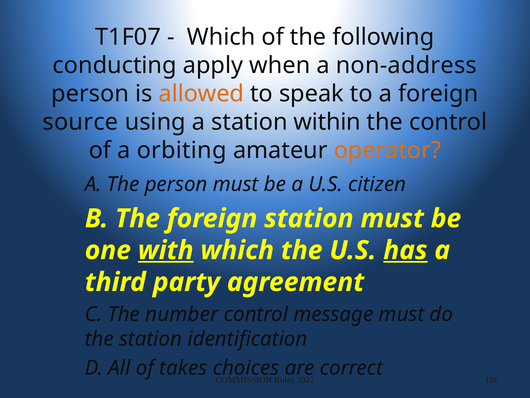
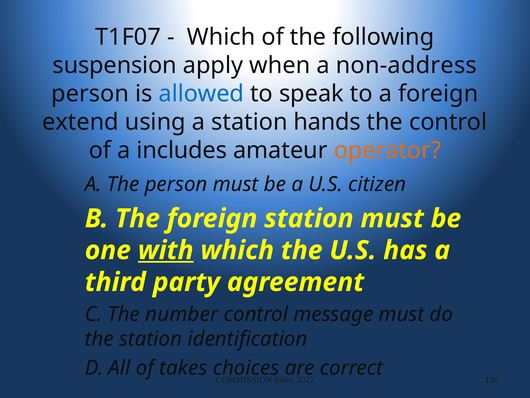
conducting: conducting -> suspension
allowed colour: orange -> blue
source: source -> extend
within: within -> hands
orbiting: orbiting -> includes
has underline: present -> none
